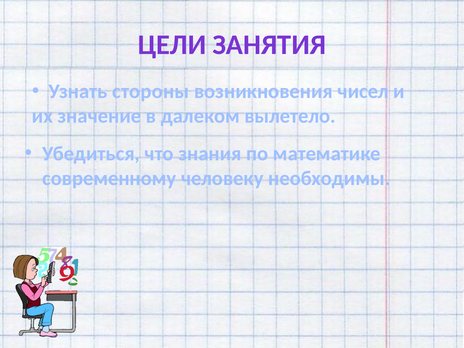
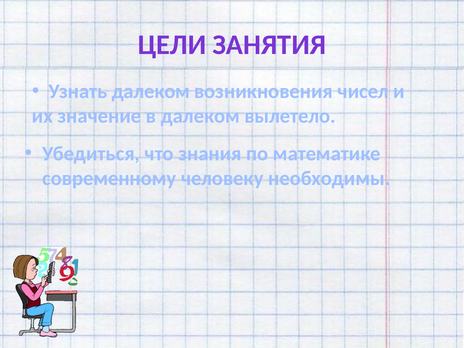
Узнать стороны: стороны -> далеком
